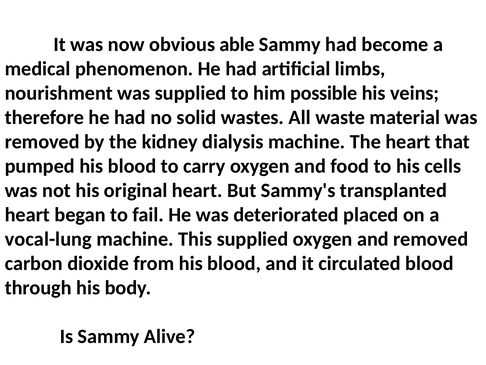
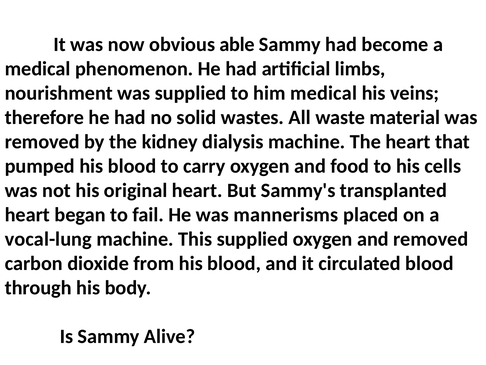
him possible: possible -> medical
deteriorated: deteriorated -> mannerisms
